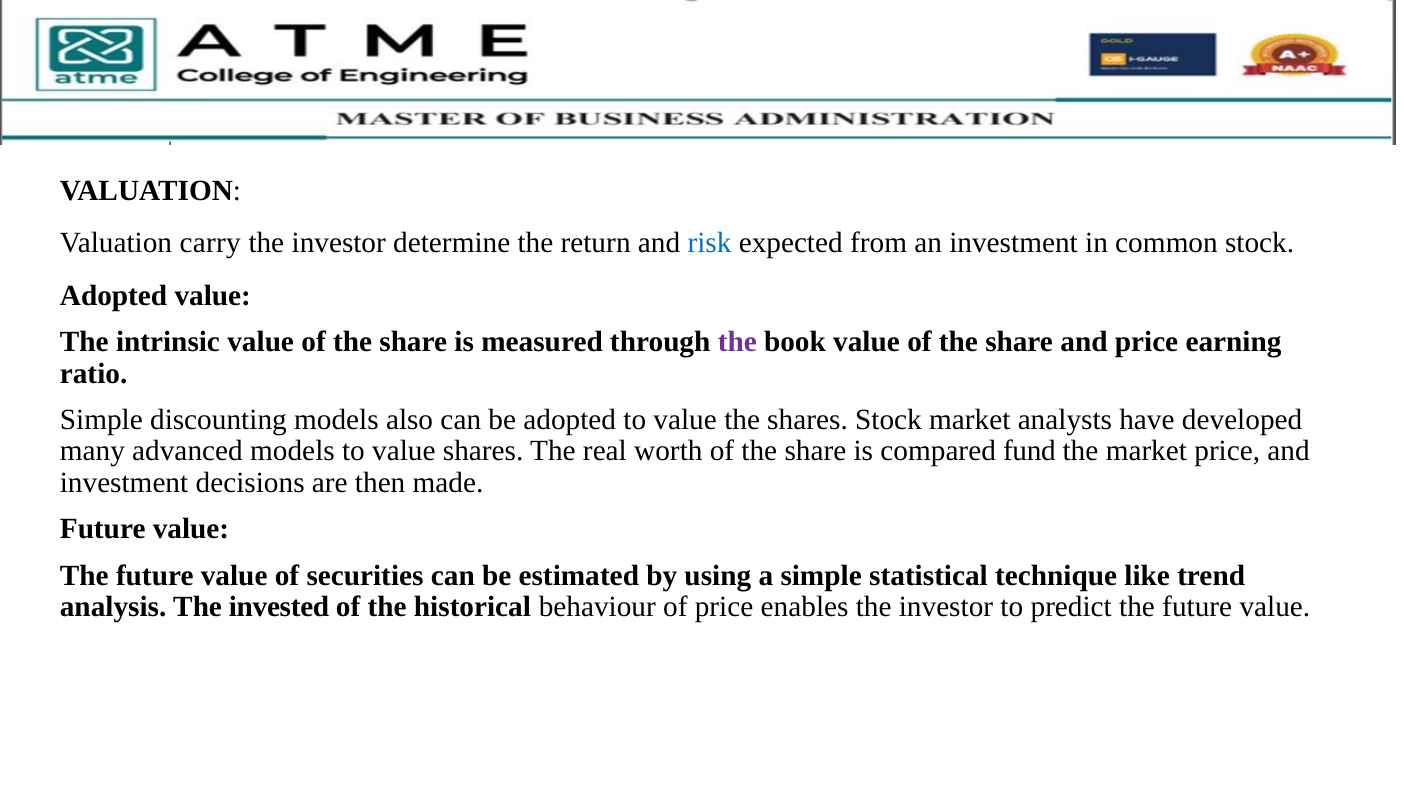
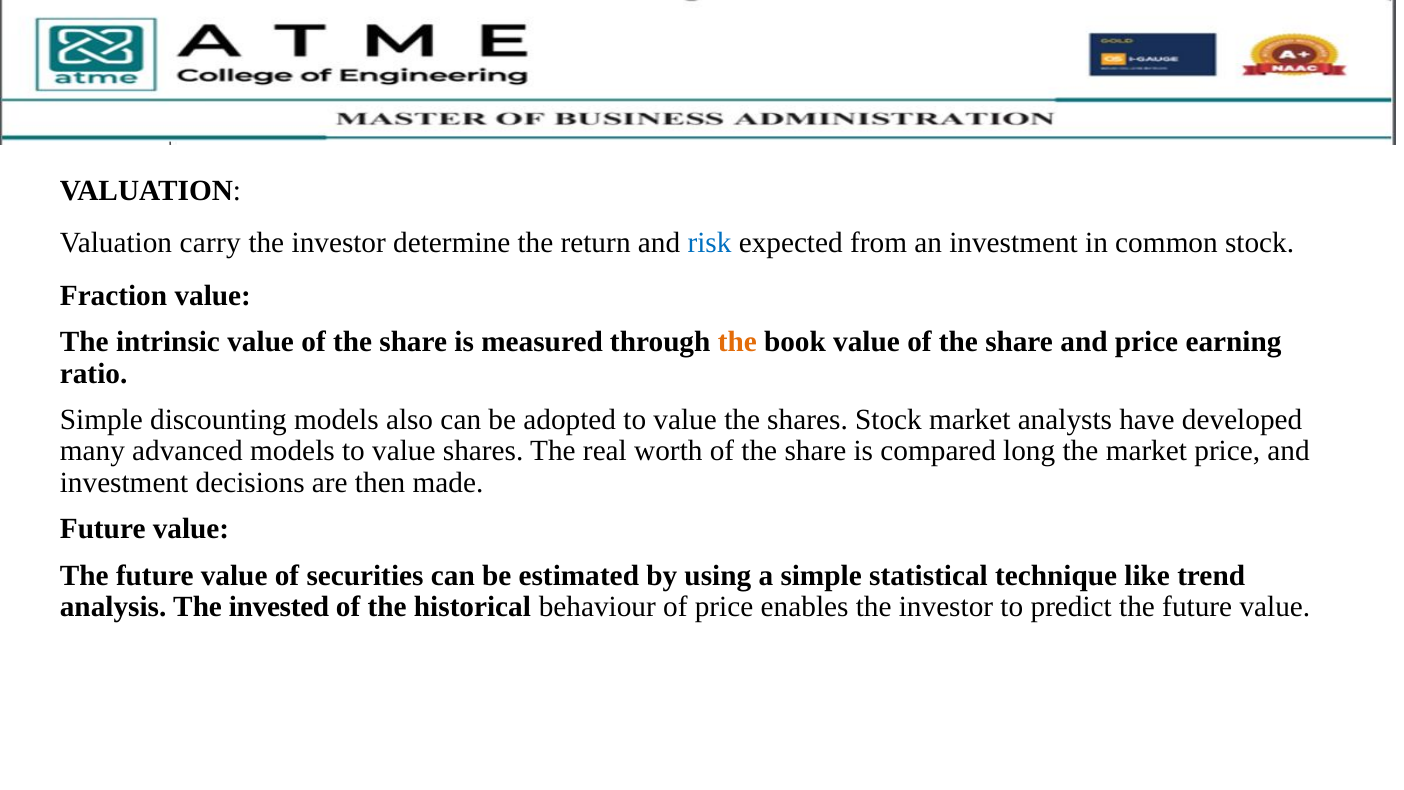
Adopted at (114, 296): Adopted -> Fraction
the at (737, 342) colour: purple -> orange
fund: fund -> long
